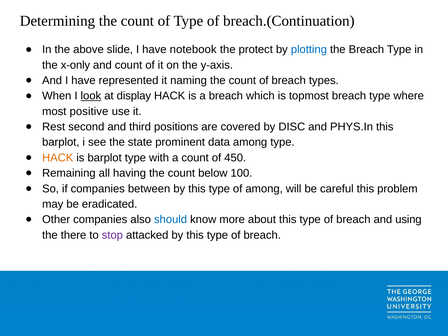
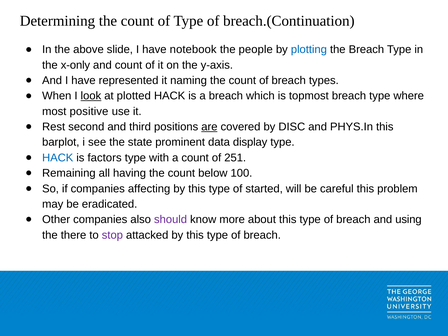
protect: protect -> people
display: display -> plotted
are underline: none -> present
data among: among -> display
HACK at (58, 158) colour: orange -> blue
is barplot: barplot -> factors
450: 450 -> 251
between: between -> affecting
of among: among -> started
should colour: blue -> purple
